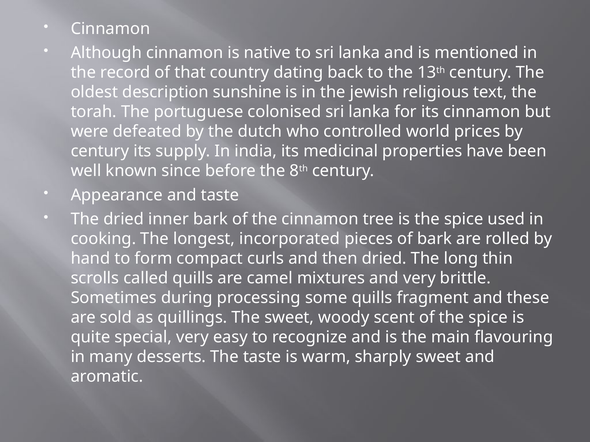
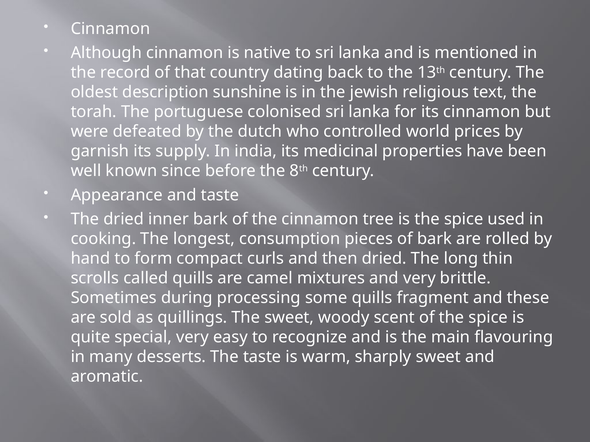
century at (100, 151): century -> garnish
incorporated: incorporated -> consumption
